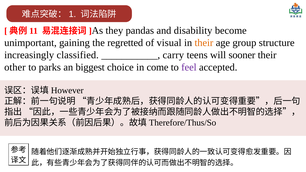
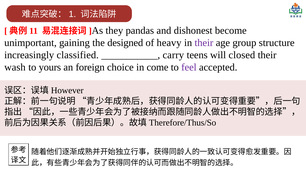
disability: disability -> dishonest
regretted: regretted -> designed
visual: visual -> heavy
their at (204, 43) colour: orange -> purple
sooner: sooner -> closed
other: other -> wash
parks: parks -> yours
biggest: biggest -> foreign
